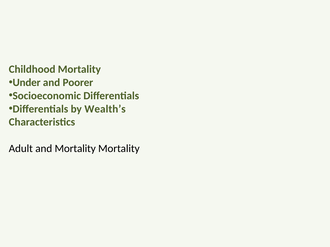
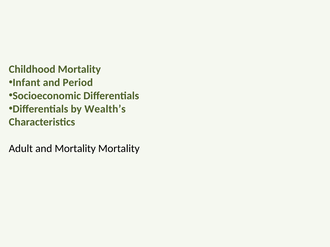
Under: Under -> Infant
Poorer: Poorer -> Period
